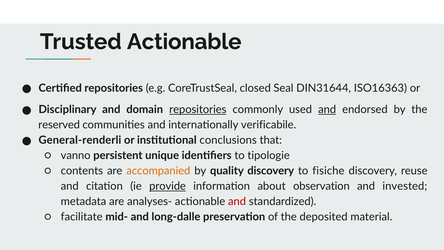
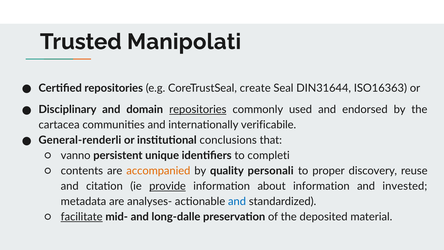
Trusted Actionable: Actionable -> Manipolati
closed: closed -> create
and at (327, 110) underline: present -> none
reserved: reserved -> cartacea
tipologie: tipologie -> completi
quality discovery: discovery -> personali
fisiche: fisiche -> proper
about observation: observation -> information
and at (237, 201) colour: red -> blue
facilitate underline: none -> present
